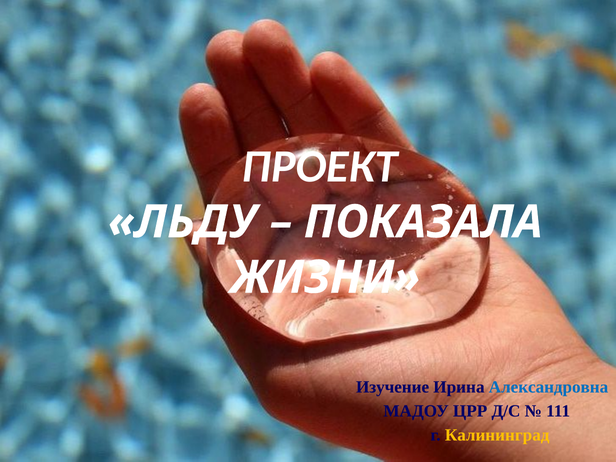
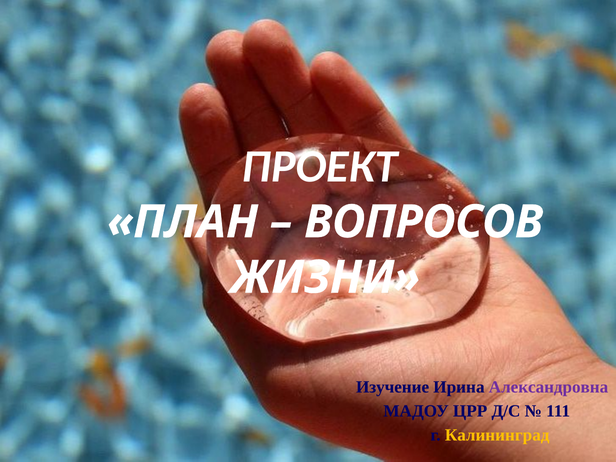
ЛЬДУ: ЛЬДУ -> ПЛАН
ПОКАЗАЛА: ПОКАЗАЛА -> ВОПРОСОВ
Александровна colour: blue -> purple
